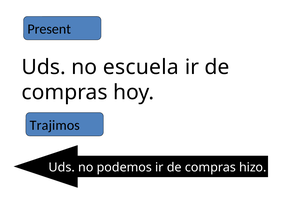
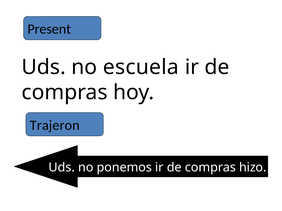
Trajimos: Trajimos -> Trajeron
podemos: podemos -> ponemos
